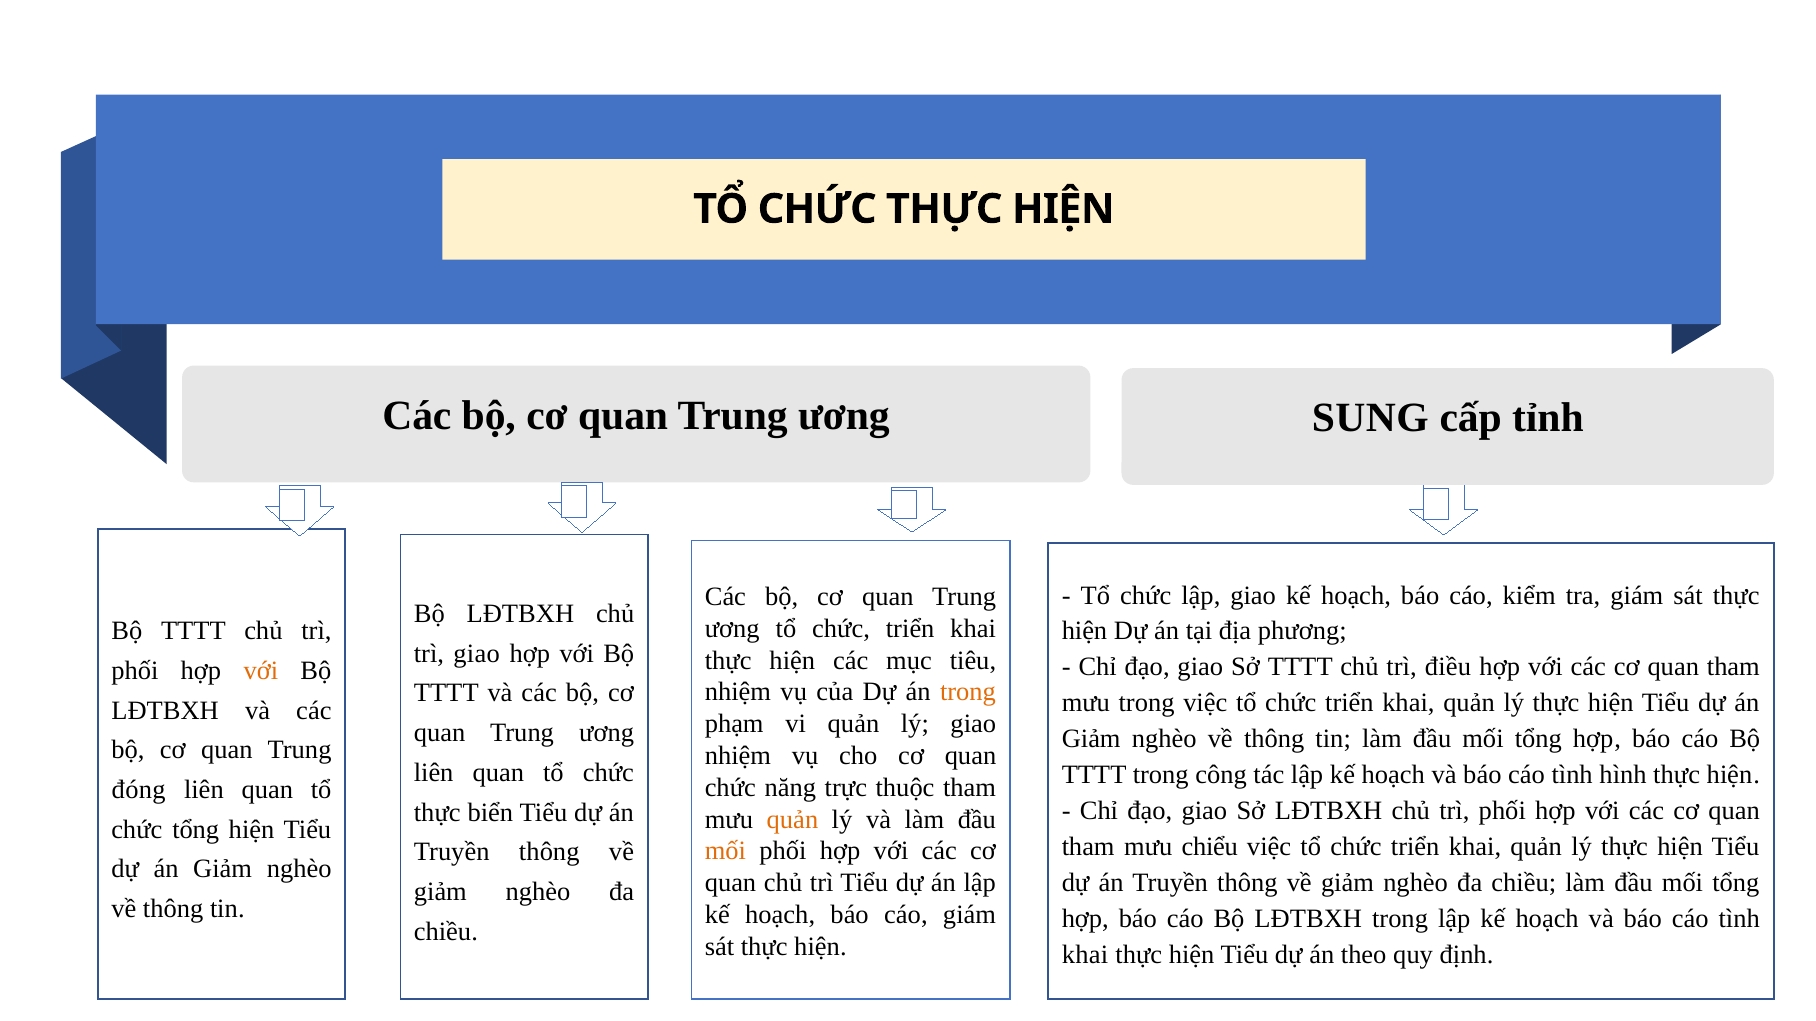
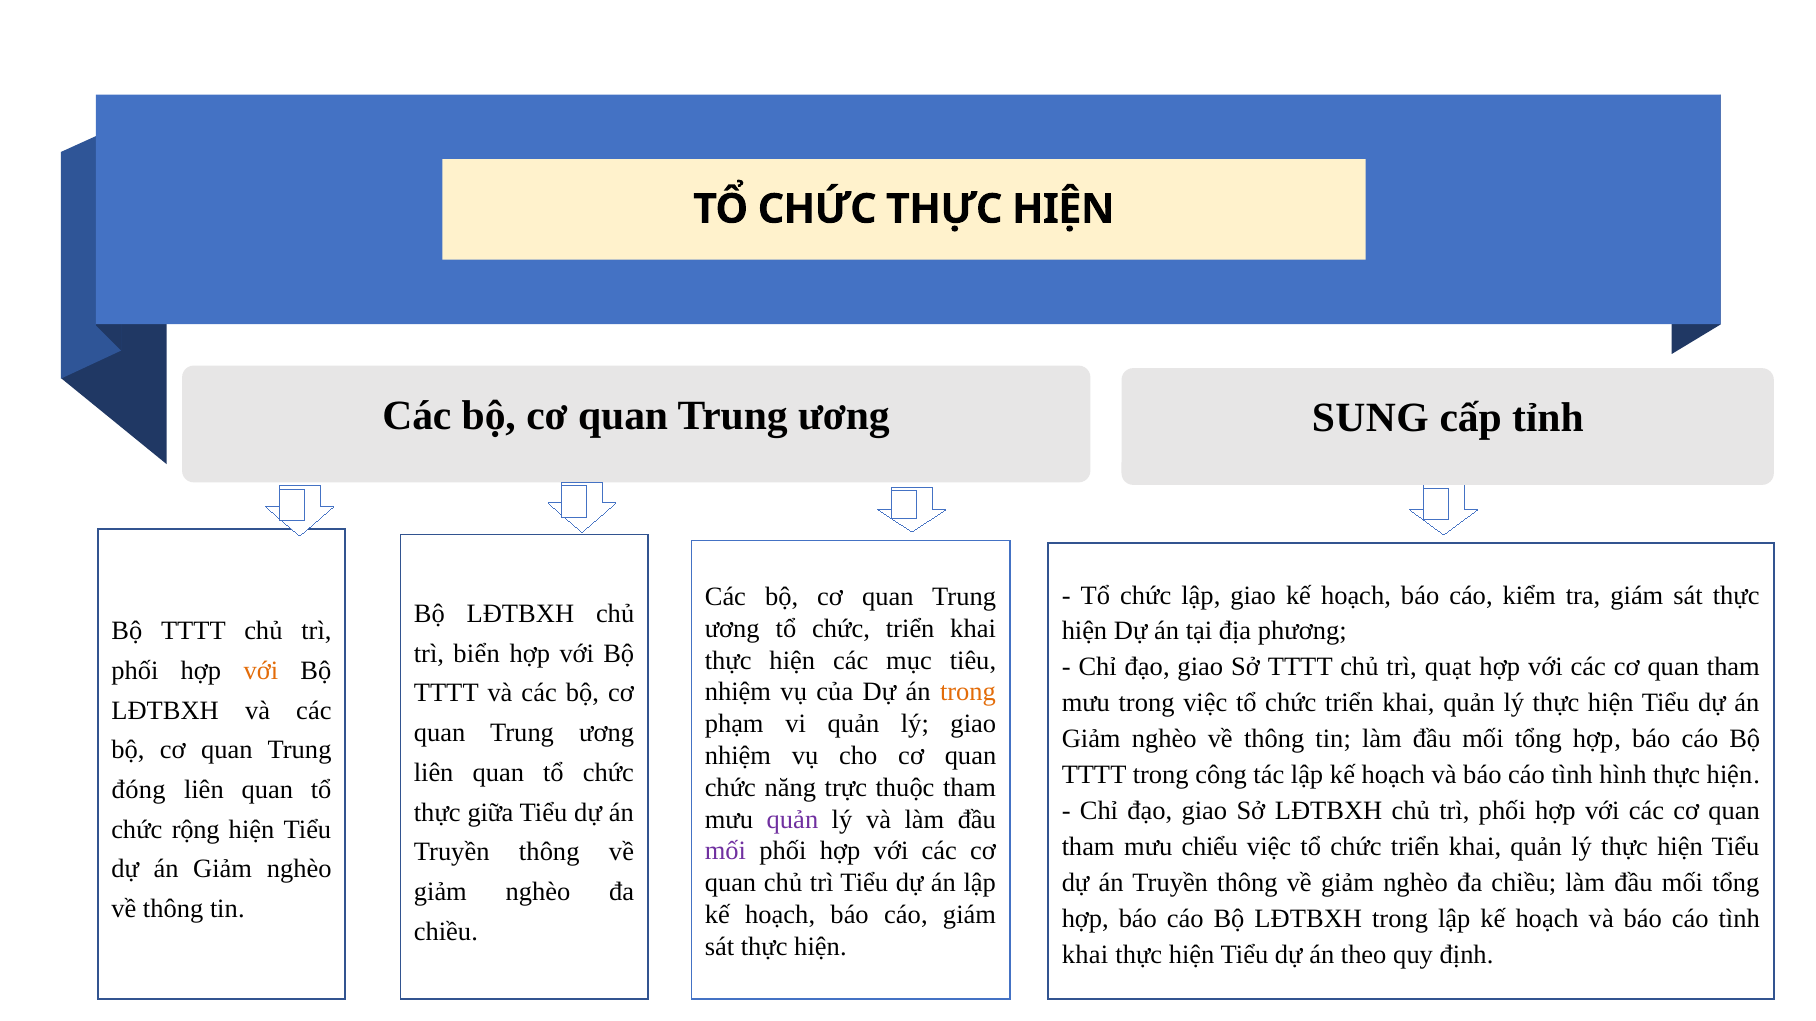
trì giao: giao -> biển
điều: điều -> quạt
biển: biển -> giữa
quản at (792, 820) colour: orange -> purple
chức tổng: tổng -> rộng
mối at (725, 851) colour: orange -> purple
